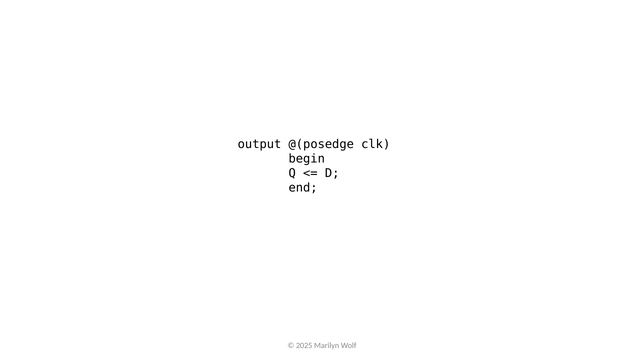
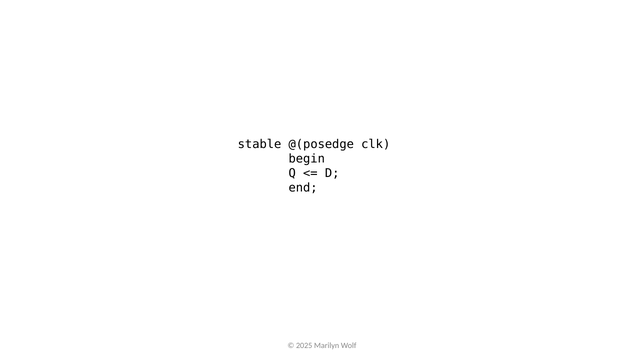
output: output -> stable
